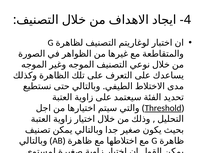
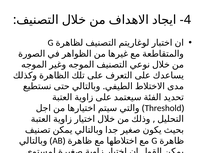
Threshold underline: present -> none
